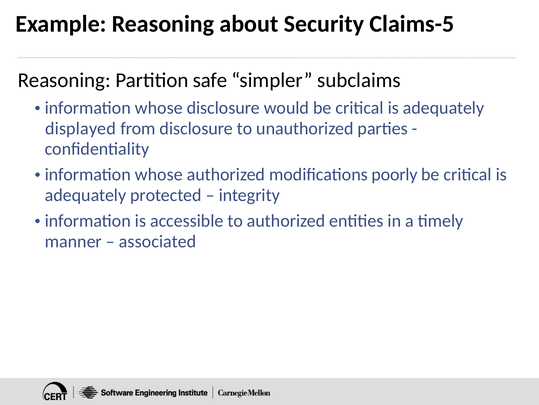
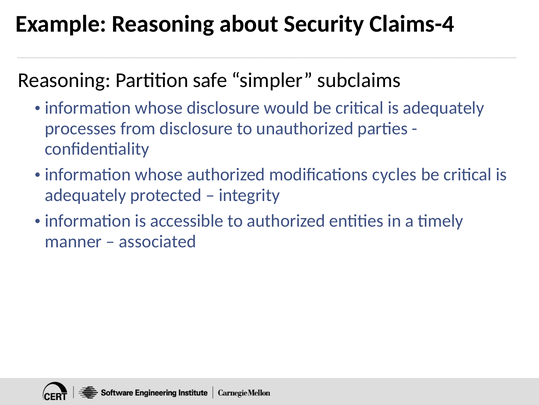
Claims-5: Claims-5 -> Claims-4
displayed: displayed -> processes
poorly: poorly -> cycles
